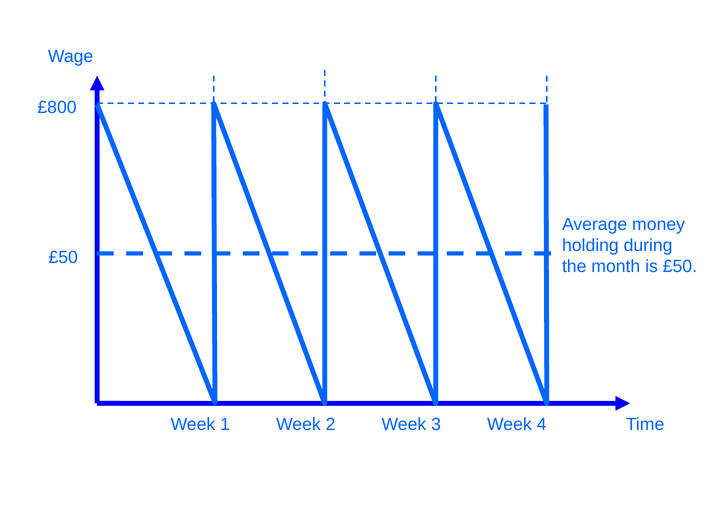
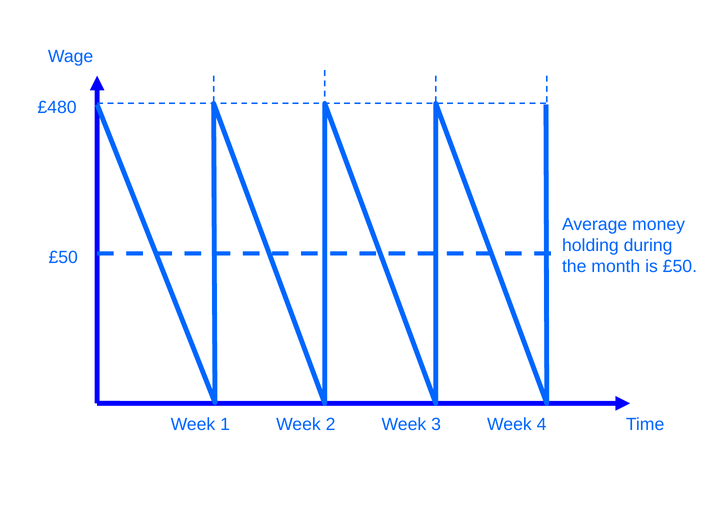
£800: £800 -> £480
